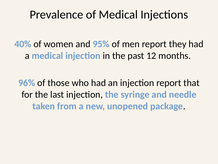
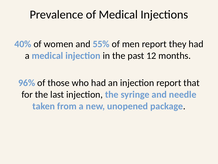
95%: 95% -> 55%
